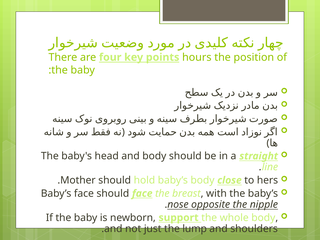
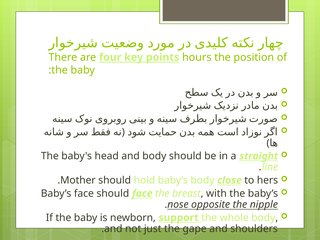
lump: lump -> gape
